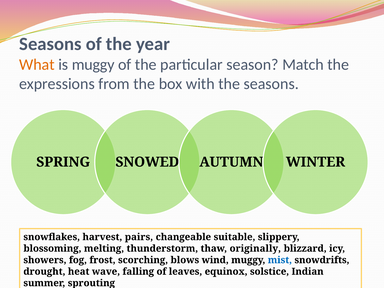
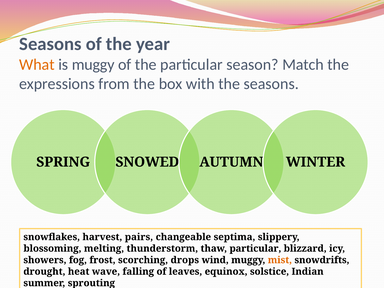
suitable: suitable -> septima
thaw originally: originally -> particular
blows: blows -> drops
mist colour: blue -> orange
